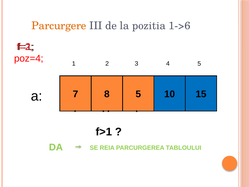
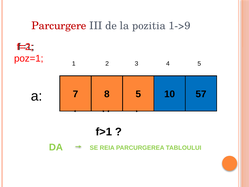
Parcurgere colour: orange -> red
1->6: 1->6 -> 1->9
poz=4: poz=4 -> poz=1
15: 15 -> 57
